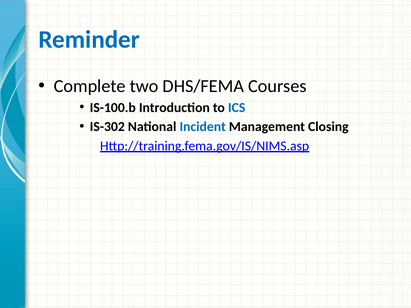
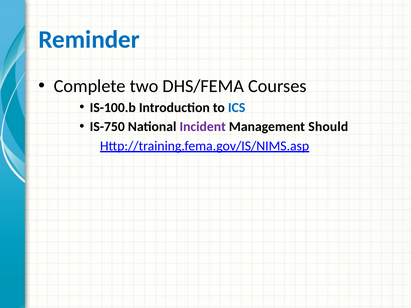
IS-302: IS-302 -> IS-750
Incident colour: blue -> purple
Closing: Closing -> Should
